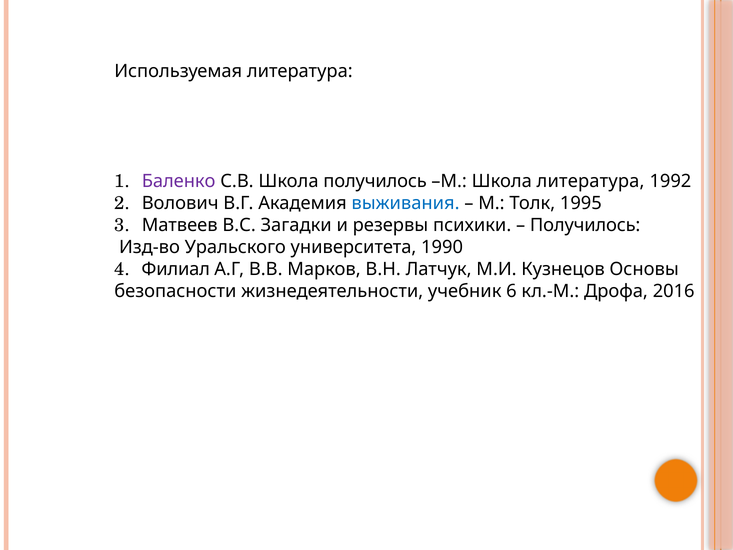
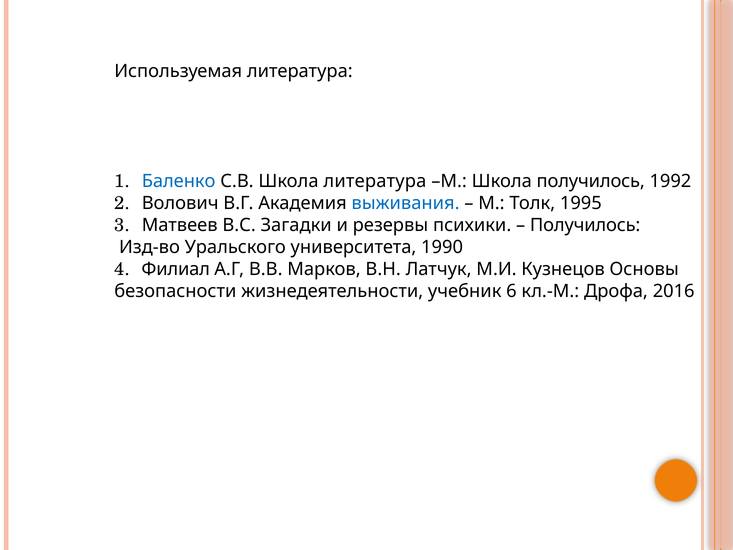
Баленко colour: purple -> blue
Школа получилось: получилось -> литература
Школа литература: литература -> получилось
